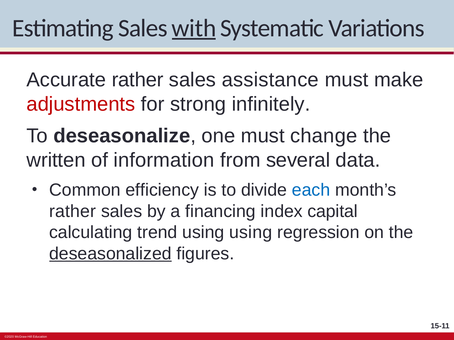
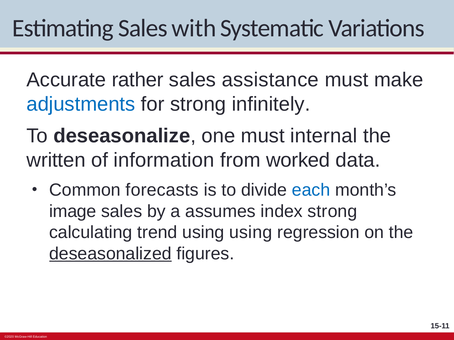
with underline: present -> none
adjustments colour: red -> blue
change: change -> internal
several: several -> worked
efficiency: efficiency -> forecasts
rather at (73, 212): rather -> image
financing: financing -> assumes
index capital: capital -> strong
